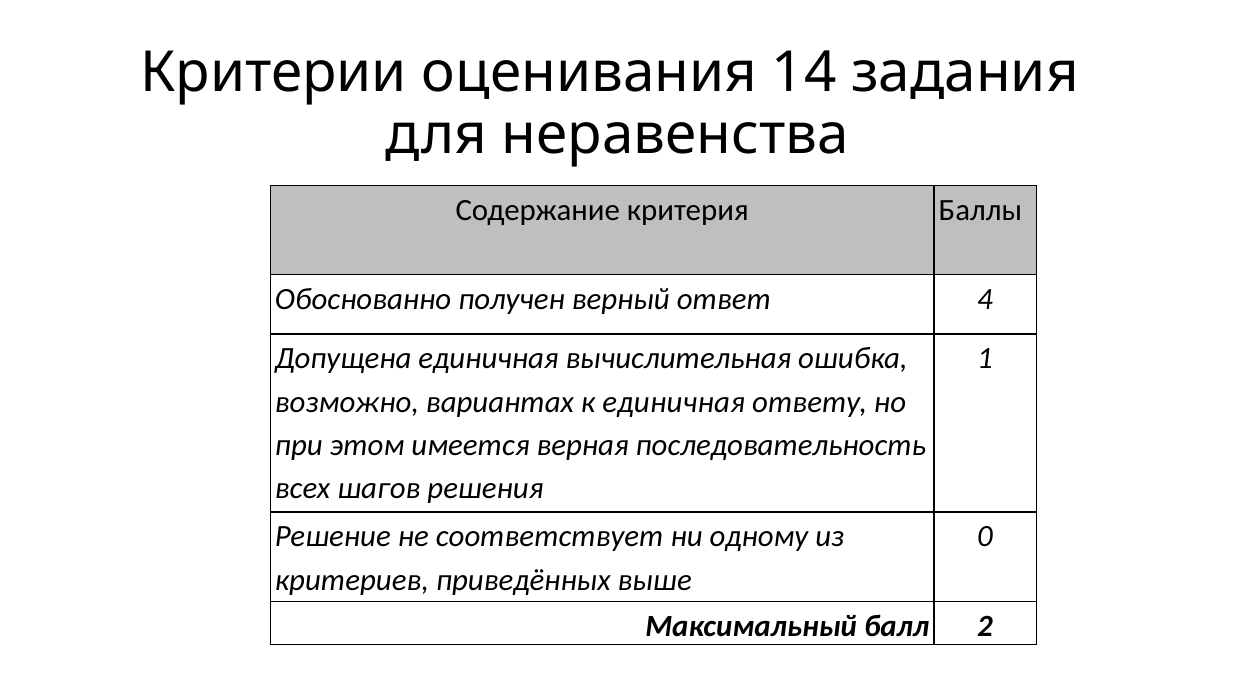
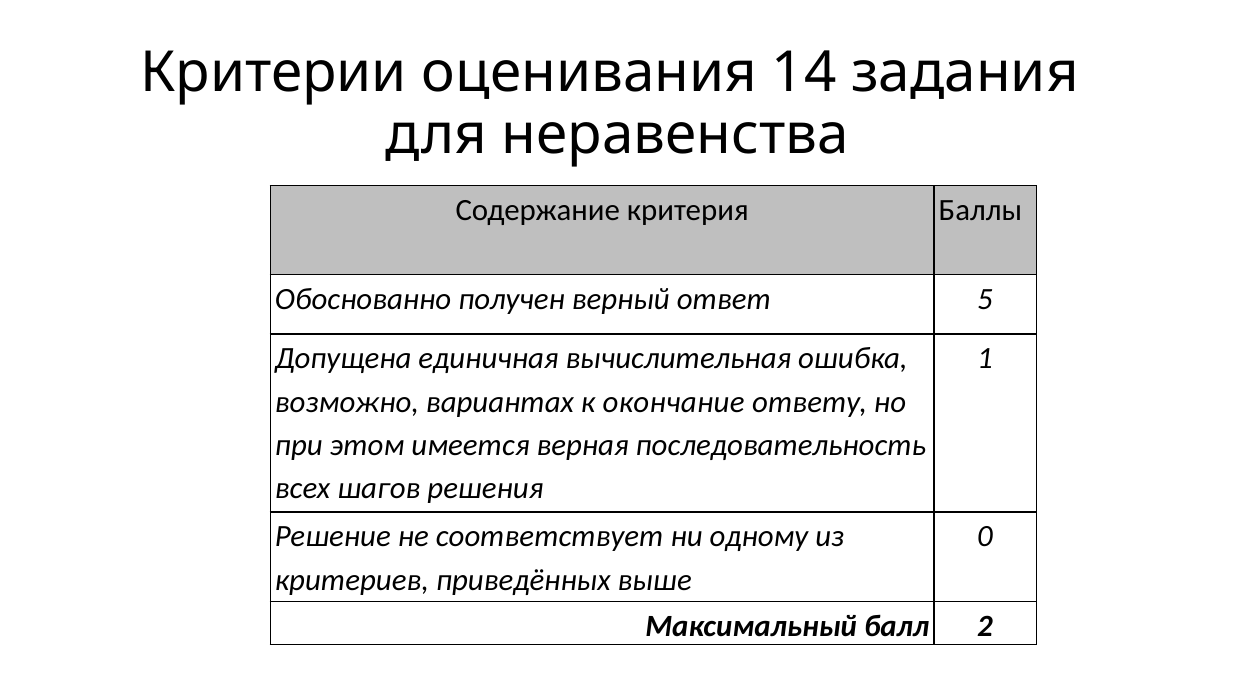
4: 4 -> 5
к единичная: единичная -> окончание
